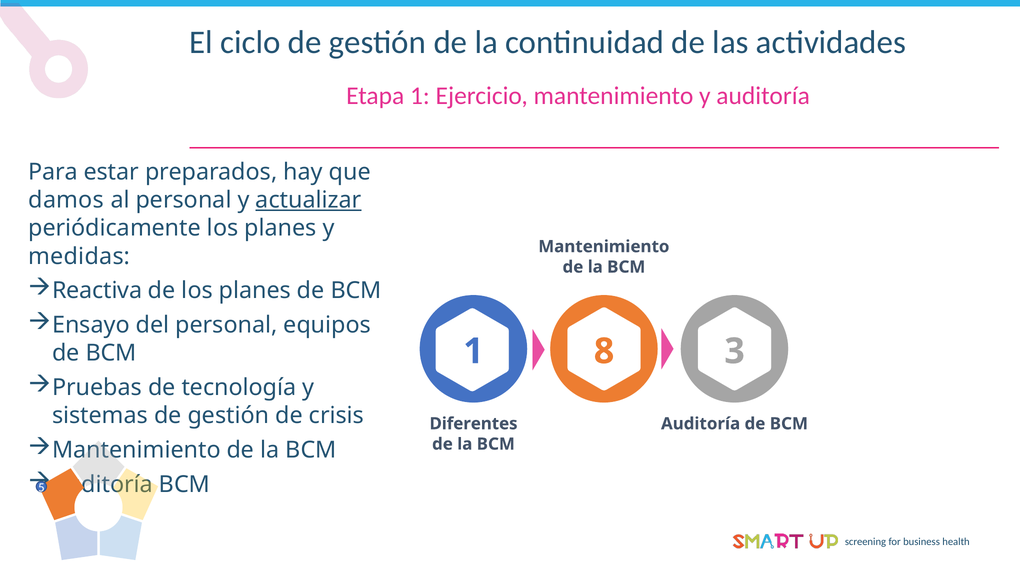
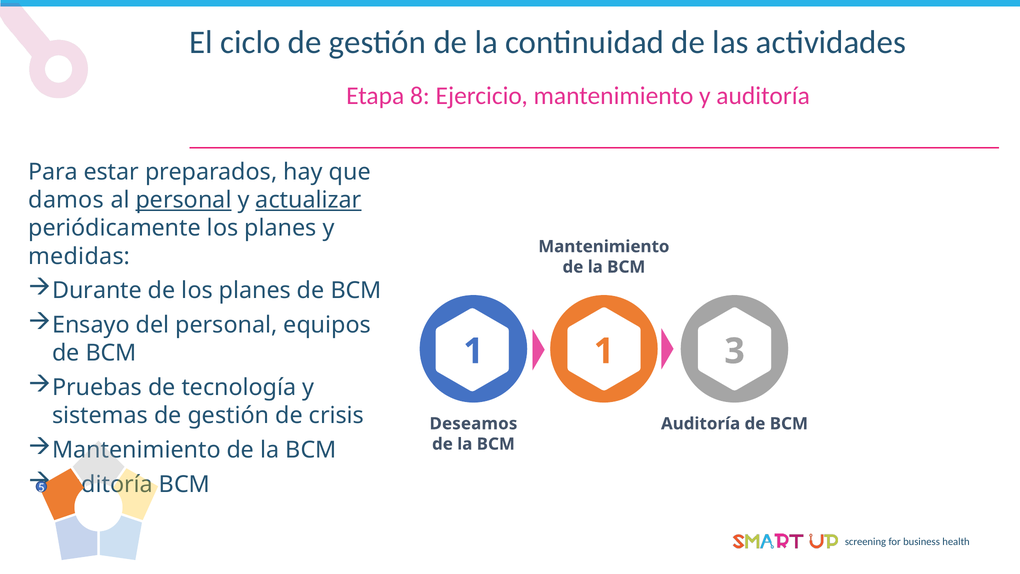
Etapa 1: 1 -> 8
personal at (184, 200) underline: none -> present
Reactiva: Reactiva -> Durante
1 8: 8 -> 1
Diferentes: Diferentes -> Deseamos
